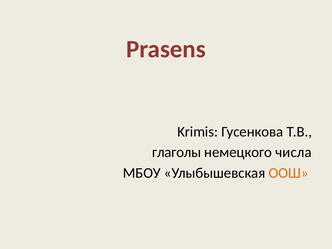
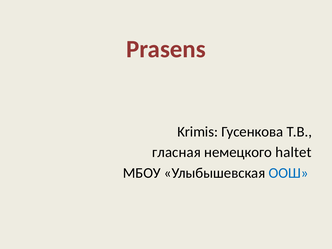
глаголы: глаголы -> гласная
числа: числа -> haltet
ООШ colour: orange -> blue
